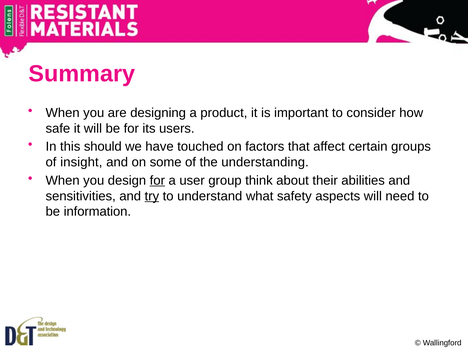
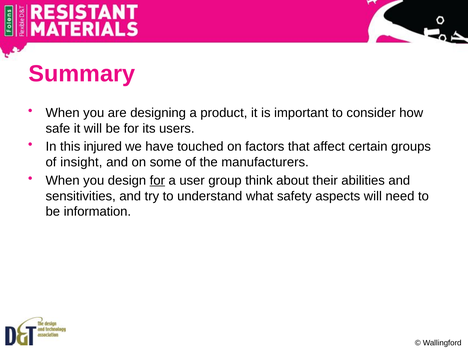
should: should -> injured
understanding: understanding -> manufacturers
try underline: present -> none
